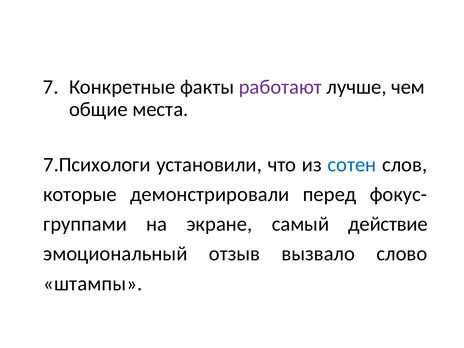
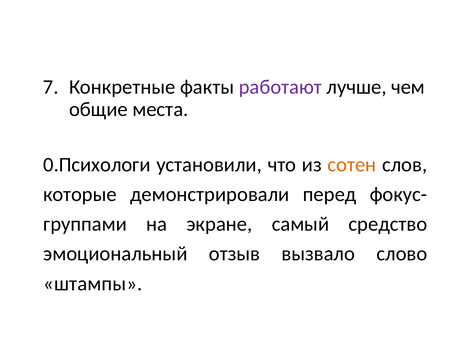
7.Психологи: 7.Психологи -> 0.Психологи
сотен colour: blue -> orange
действие: действие -> средство
